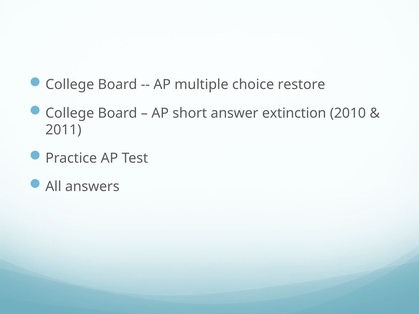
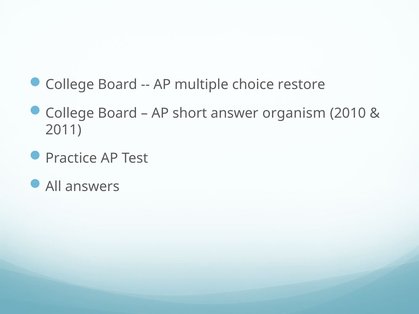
extinction: extinction -> organism
